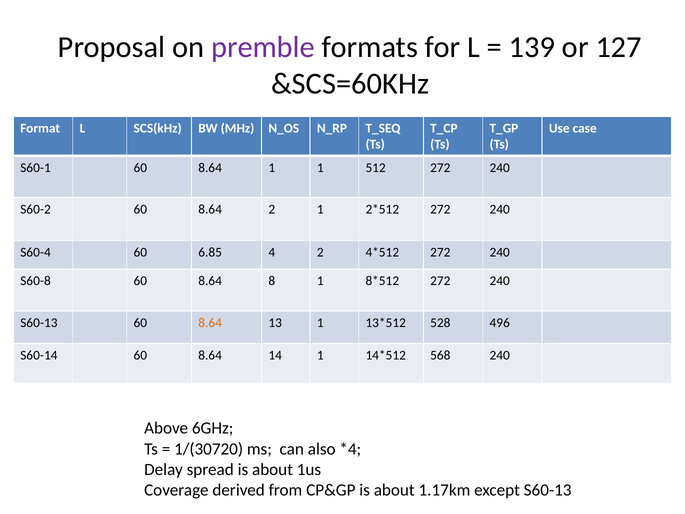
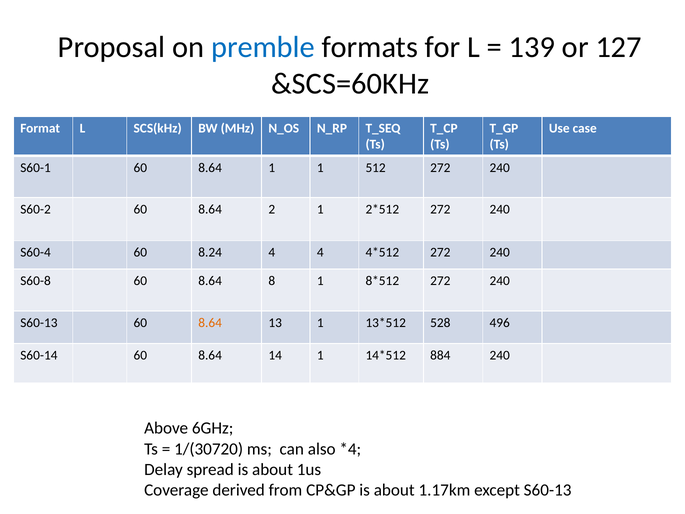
premble colour: purple -> blue
6.85: 6.85 -> 8.24
4 2: 2 -> 4
568: 568 -> 884
